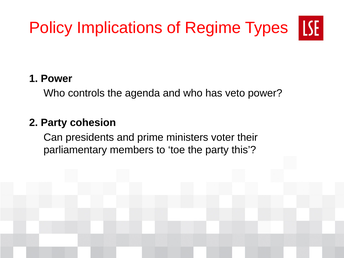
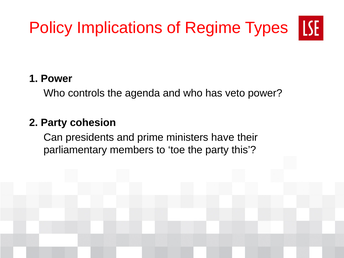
voter: voter -> have
